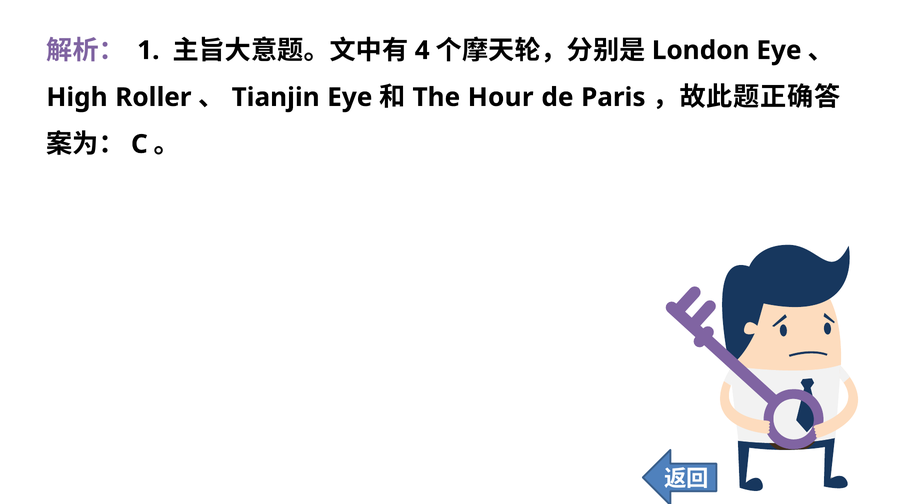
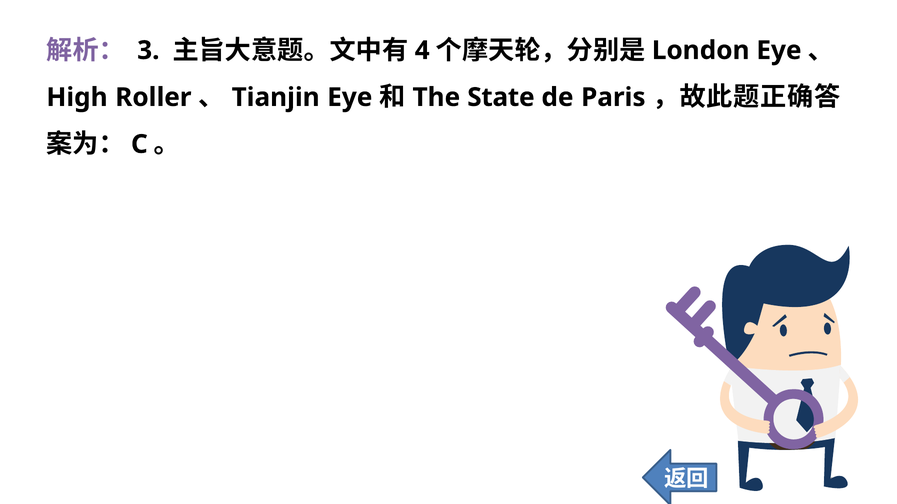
1: 1 -> 3
Hour: Hour -> State
